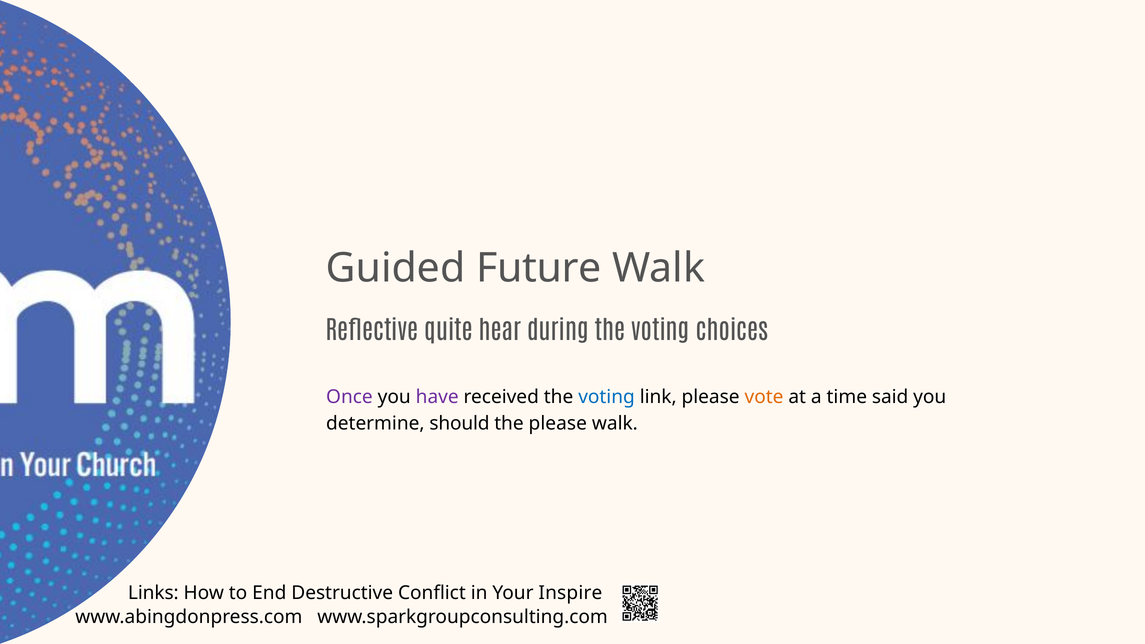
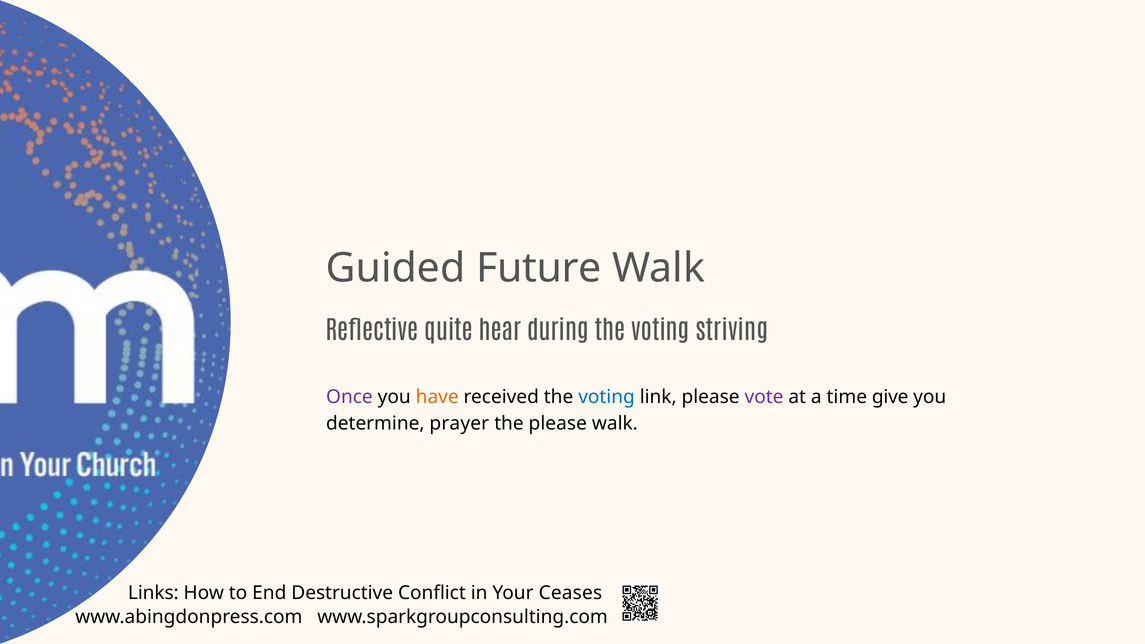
choices: choices -> striving
have colour: purple -> orange
vote colour: orange -> purple
said: said -> give
should: should -> prayer
Inspire: Inspire -> Ceases
